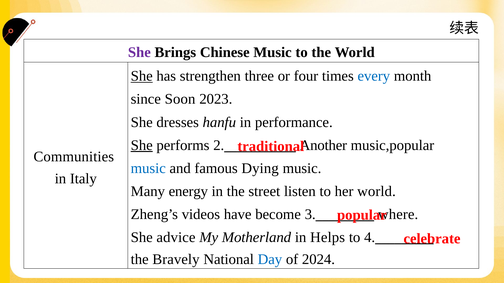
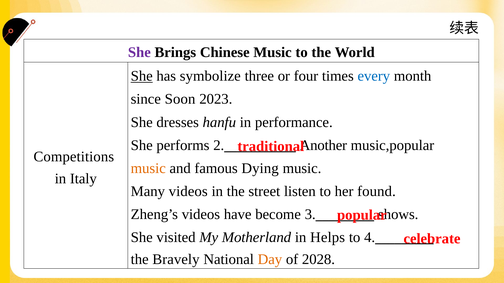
strengthen: strengthen -> symbolize
She at (142, 145) underline: present -> none
Communities: Communities -> Competitions
music at (148, 169) colour: blue -> orange
Many energy: energy -> videos
her world: world -> found
where: where -> shows
advice: advice -> visited
Day colour: blue -> orange
2024: 2024 -> 2028
